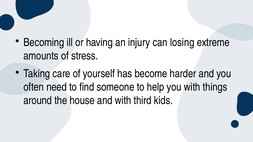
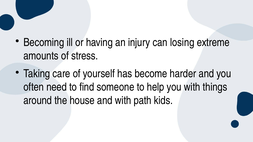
third: third -> path
